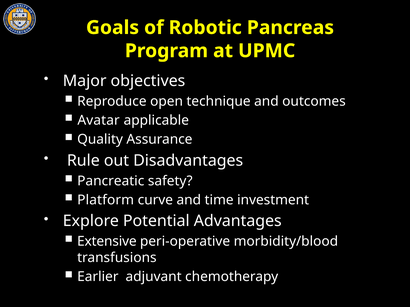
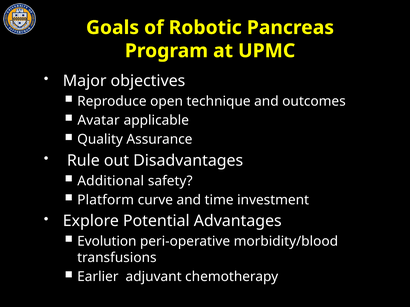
Pancreatic: Pancreatic -> Additional
Extensive: Extensive -> Evolution
